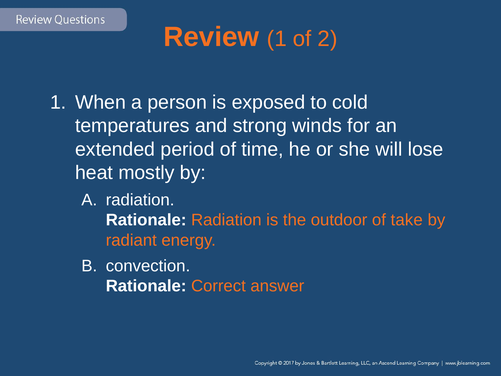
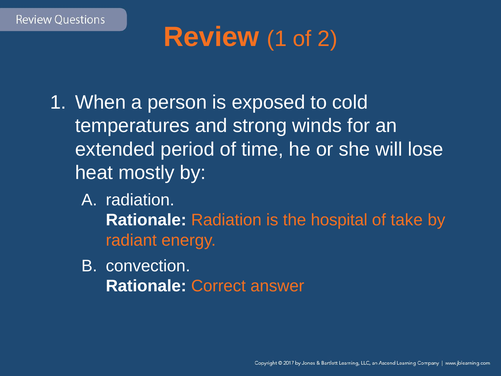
outdoor: outdoor -> hospital
